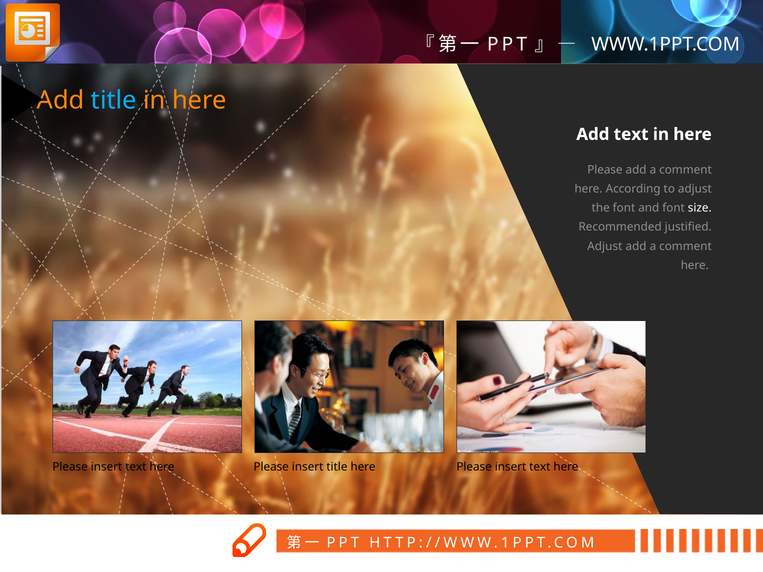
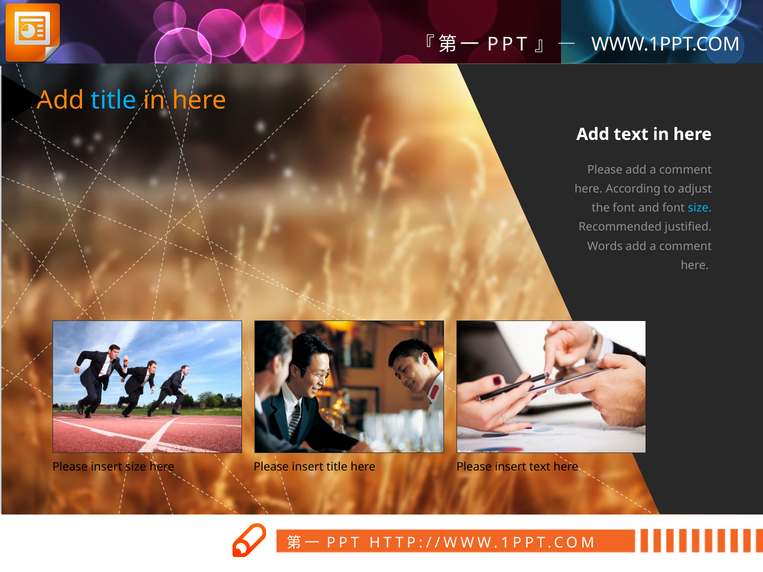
size at (700, 208) colour: white -> light blue
Adjust at (605, 246): Adjust -> Words
text at (136, 467): text -> size
